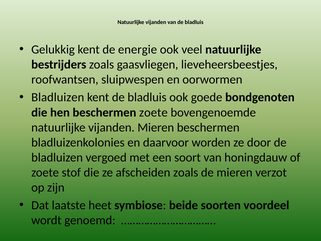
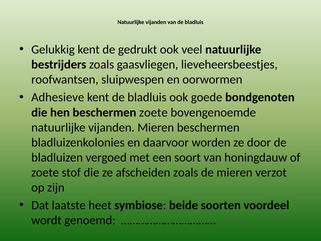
energie: energie -> gedrukt
Bladluizen at (58, 97): Bladluizen -> Adhesieve
